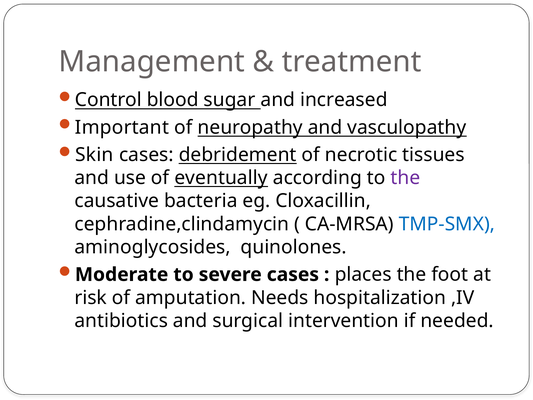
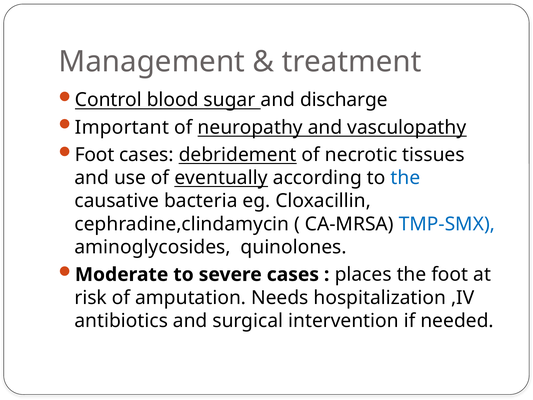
increased: increased -> discharge
Skin at (94, 155): Skin -> Foot
the at (405, 178) colour: purple -> blue
